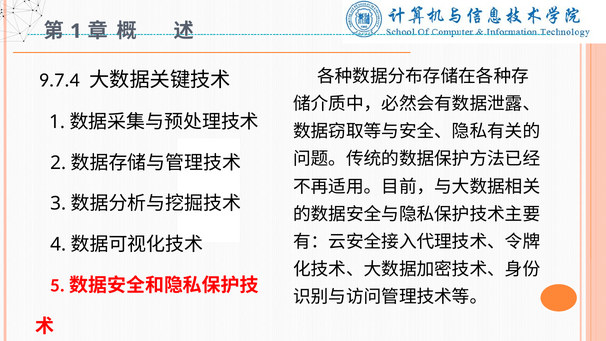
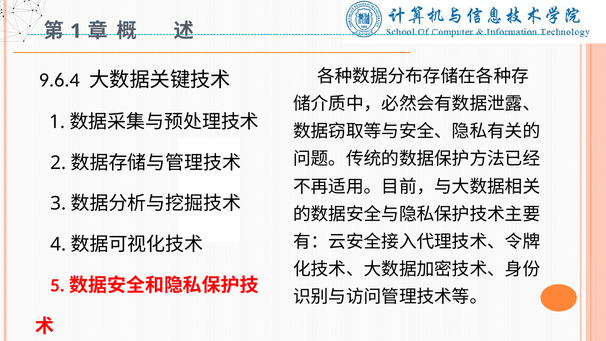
9.7.4: 9.7.4 -> 9.6.4
